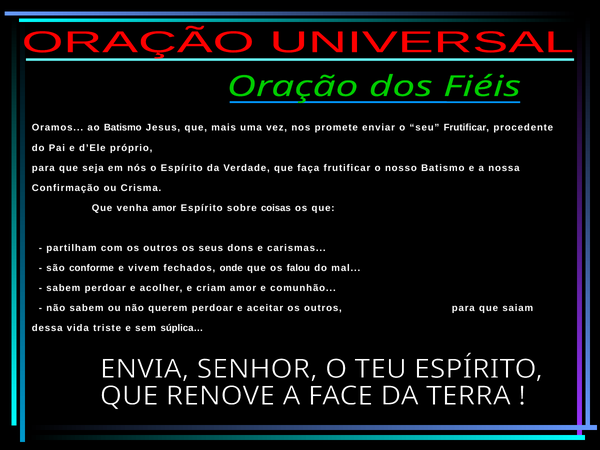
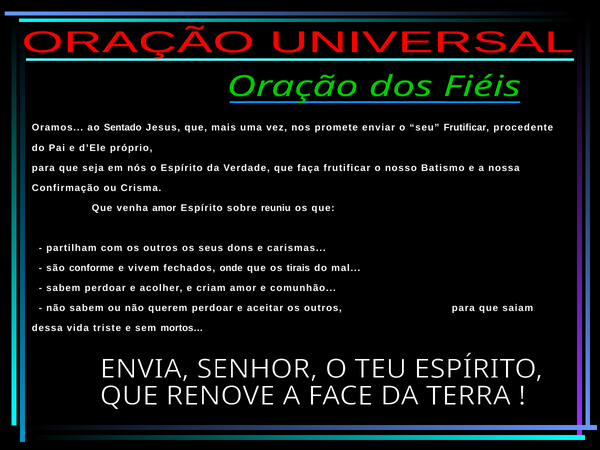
ao Batismo: Batismo -> Sentado
coisas: coisas -> reuniu
falou: falou -> tirais
súplica…: súplica… -> mortos…
